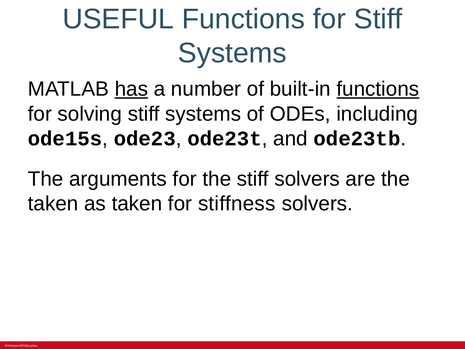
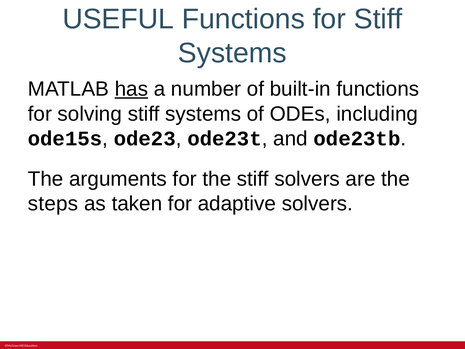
functions at (378, 89) underline: present -> none
taken at (53, 204): taken -> steps
stiffness: stiffness -> adaptive
